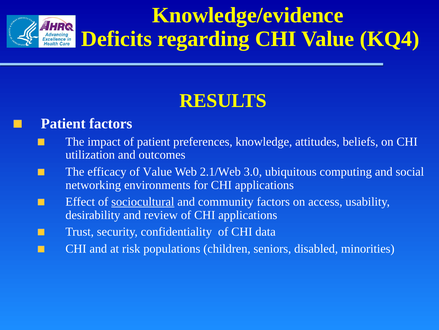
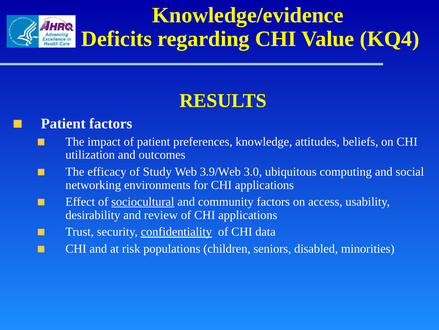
of Value: Value -> Study
2.1/Web: 2.1/Web -> 3.9/Web
confidentiality underline: none -> present
